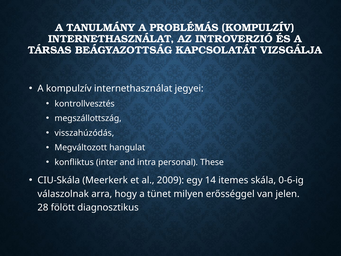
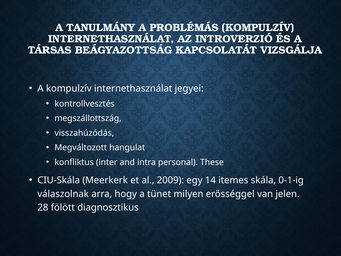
0-6-ig: 0-6-ig -> 0-1-ig
